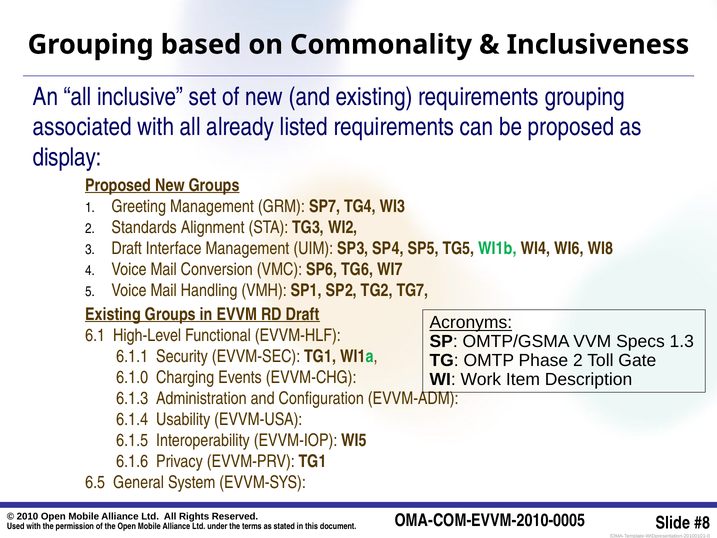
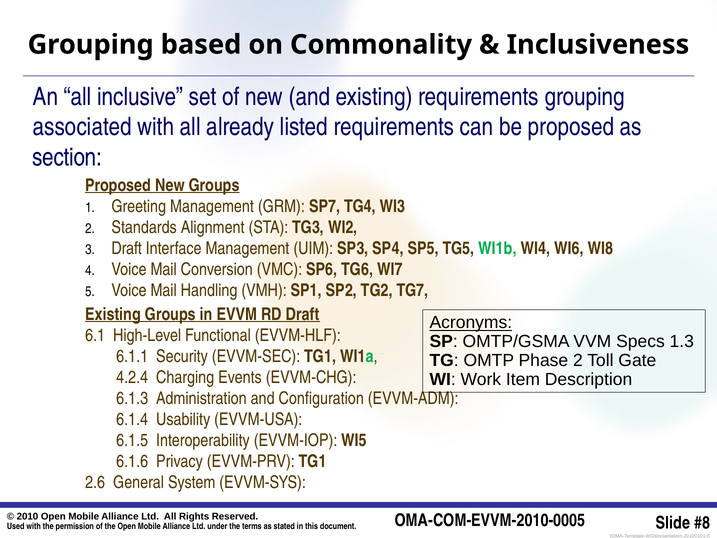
display: display -> section
6.1.0: 6.1.0 -> 4.2.4
6.5: 6.5 -> 2.6
